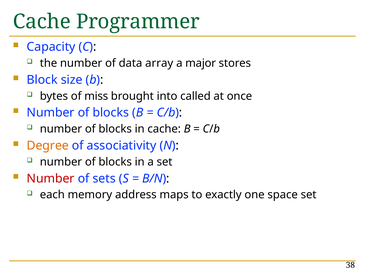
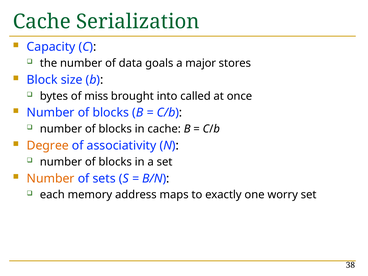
Programmer: Programmer -> Serialization
array: array -> goals
Number at (51, 178) colour: red -> orange
space: space -> worry
